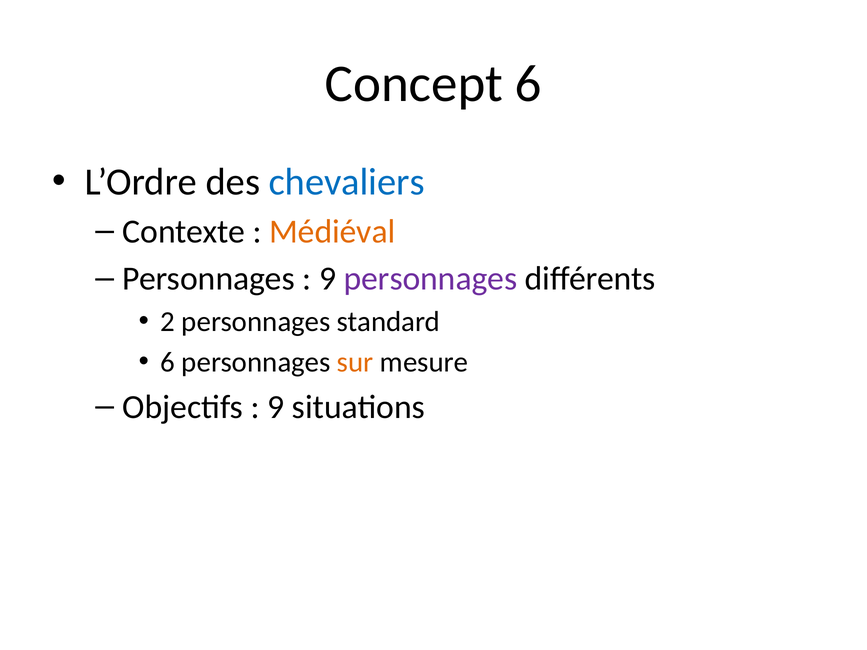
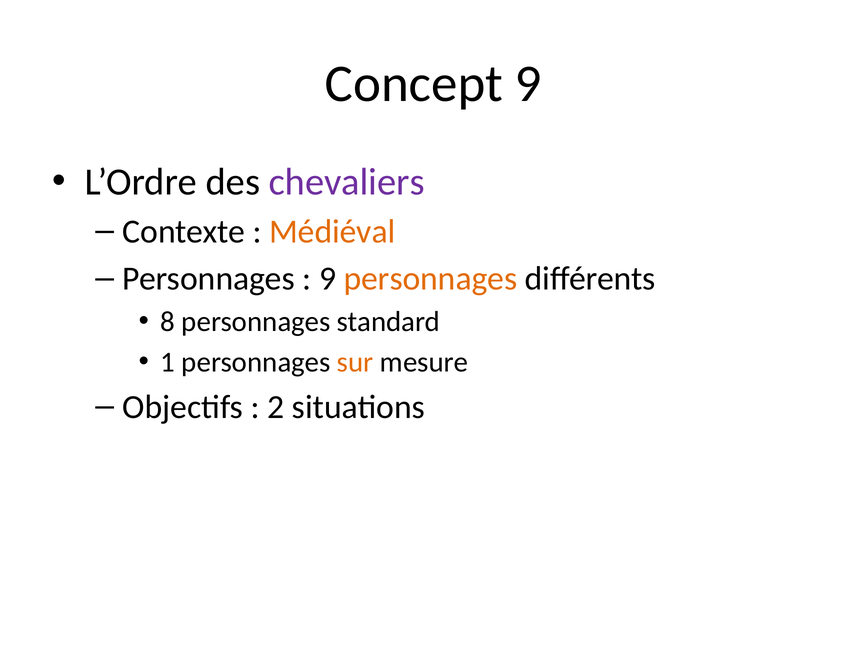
Concept 6: 6 -> 9
chevaliers colour: blue -> purple
personnages at (430, 279) colour: purple -> orange
2: 2 -> 8
6 at (168, 362): 6 -> 1
9 at (276, 407): 9 -> 2
